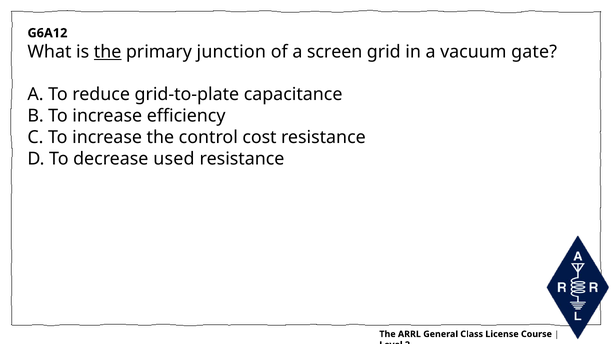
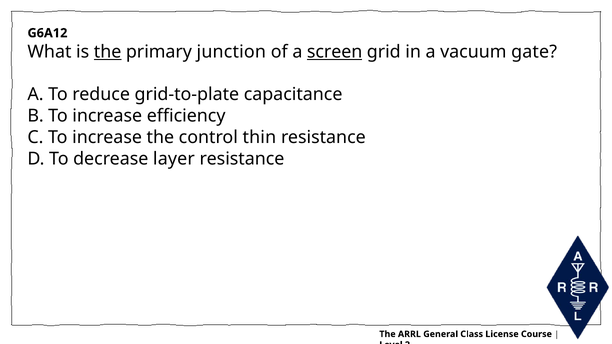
screen underline: none -> present
cost: cost -> thin
used: used -> layer
